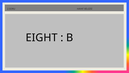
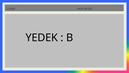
EIGHT: EIGHT -> YEDEK
